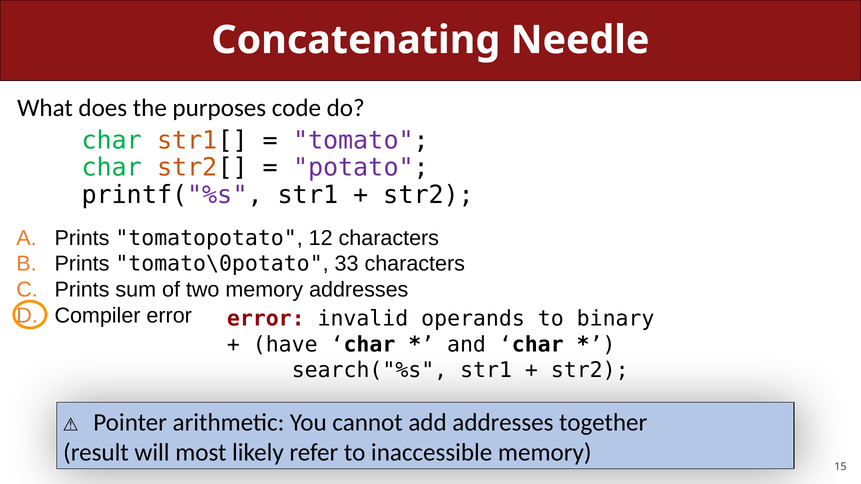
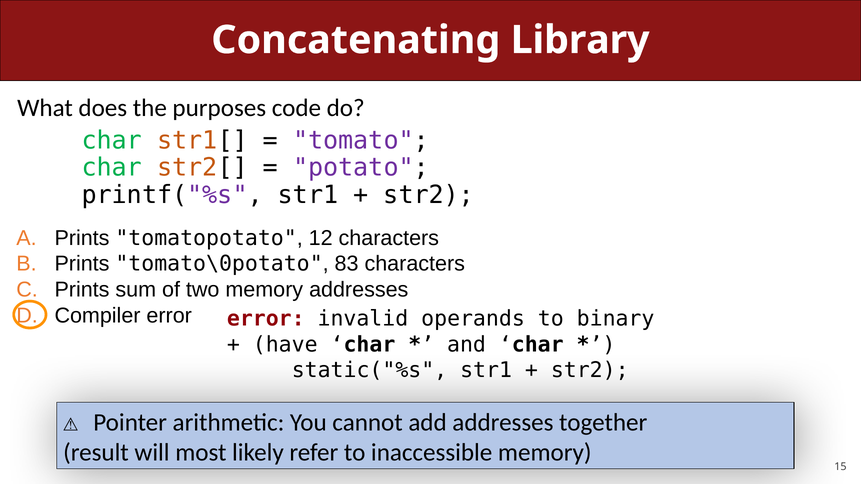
Needle: Needle -> Library
33: 33 -> 83
search("%s: search("%s -> static("%s
